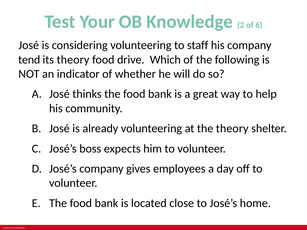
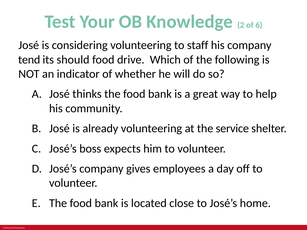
its theory: theory -> should
the theory: theory -> service
